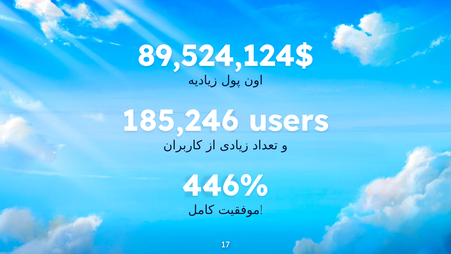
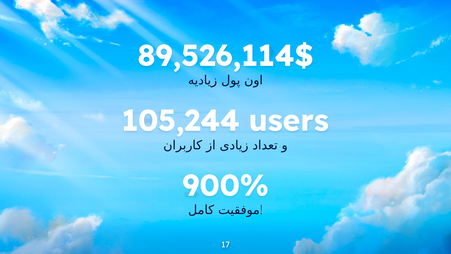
89,524,124$: 89,524,124$ -> 89,526,114$
185,246: 185,246 -> 105,244
446%: 446% -> 900%
